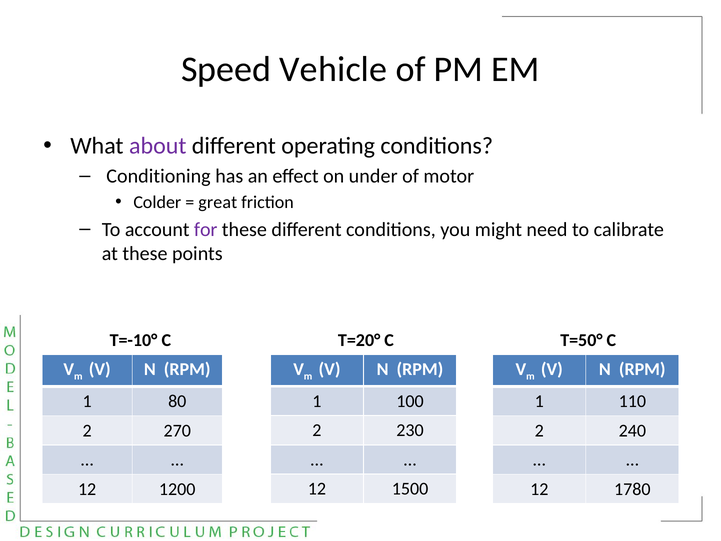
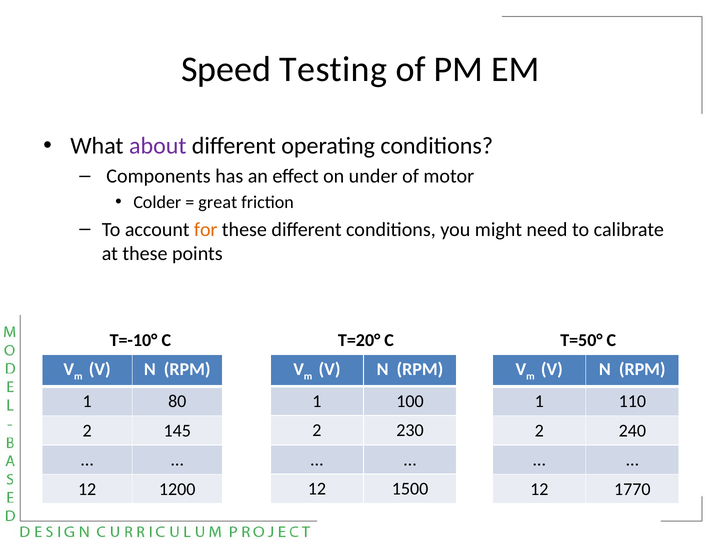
Vehicle: Vehicle -> Testing
Conditioning: Conditioning -> Components
for colour: purple -> orange
270: 270 -> 145
1780: 1780 -> 1770
